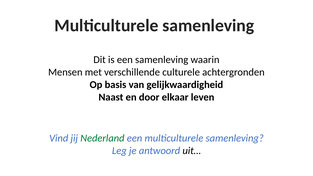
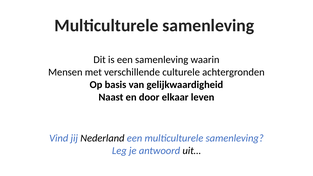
Nederland colour: green -> black
